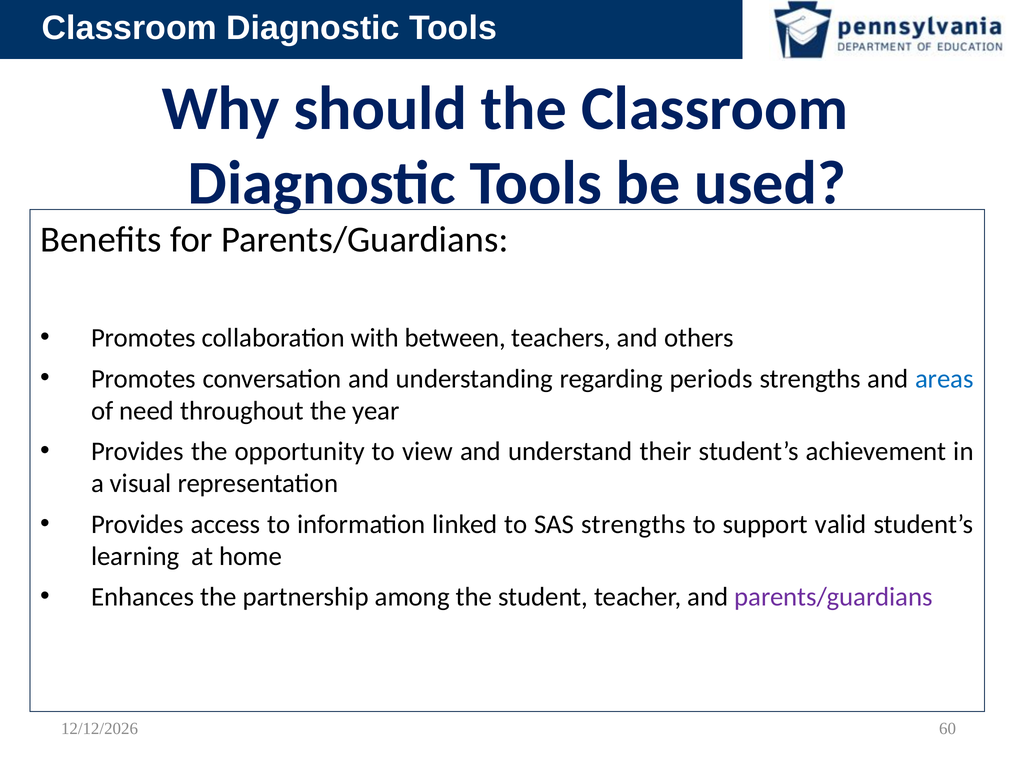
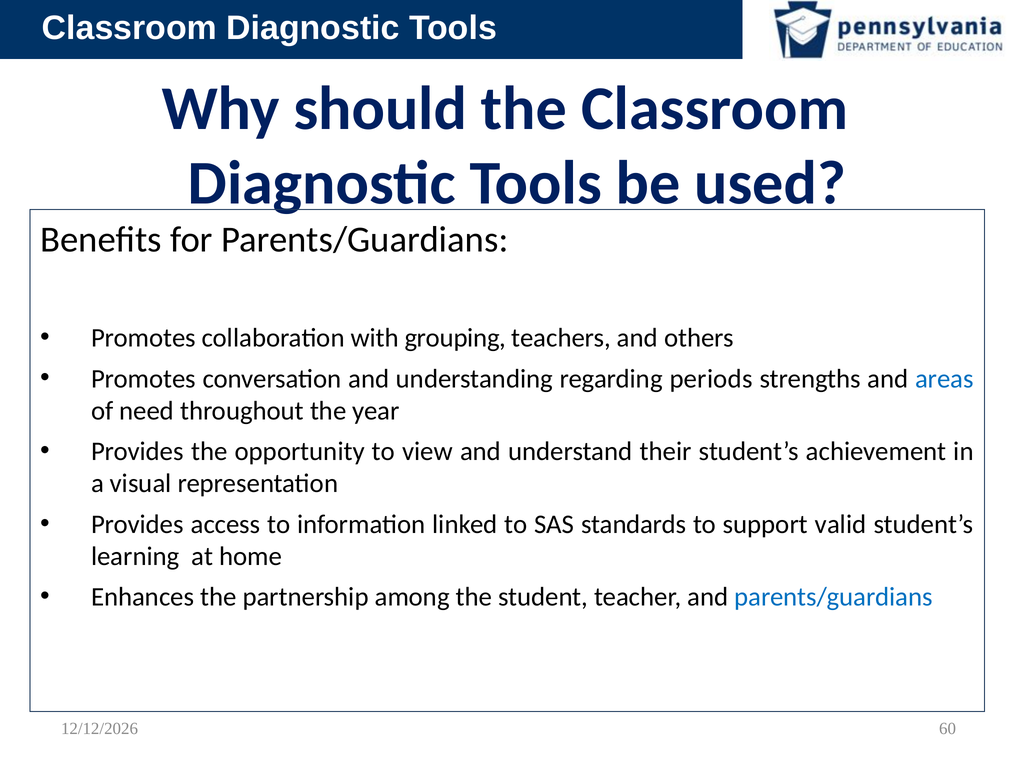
between: between -> grouping
SAS strengths: strengths -> standards
parents/guardians at (833, 597) colour: purple -> blue
